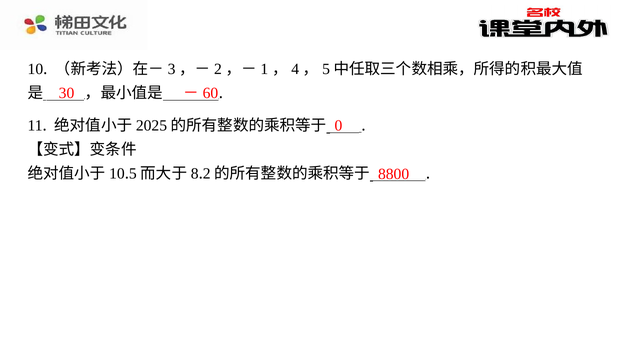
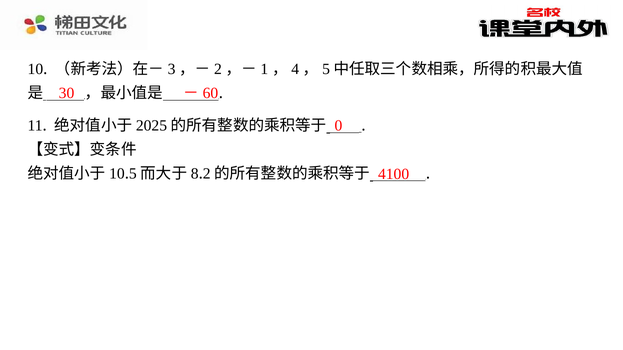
8800: 8800 -> 4100
